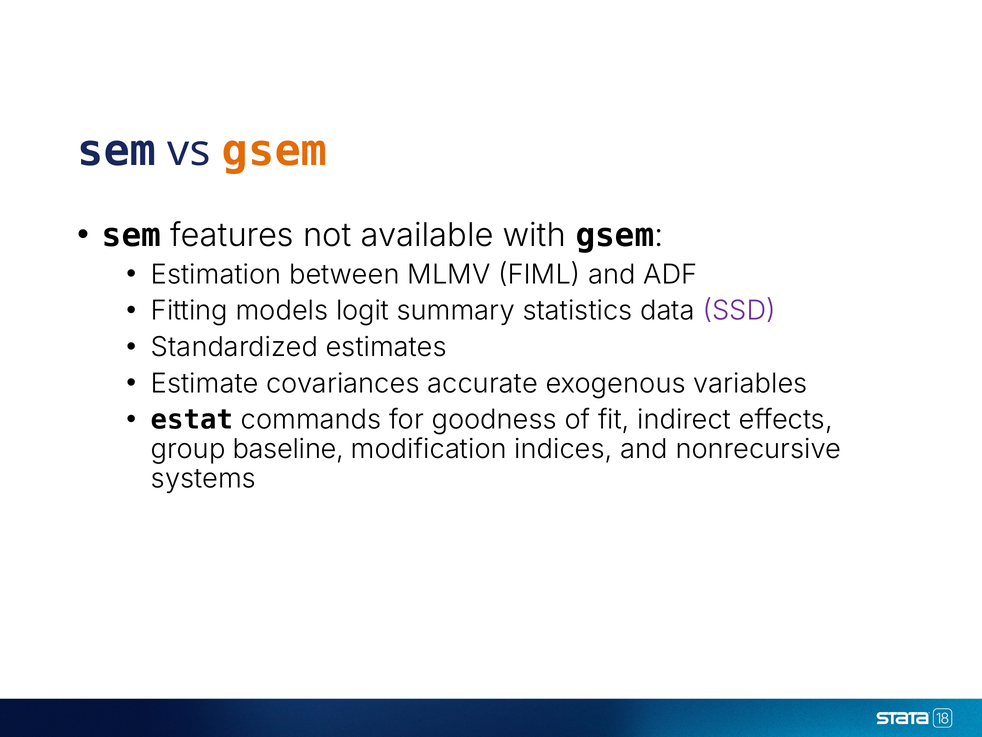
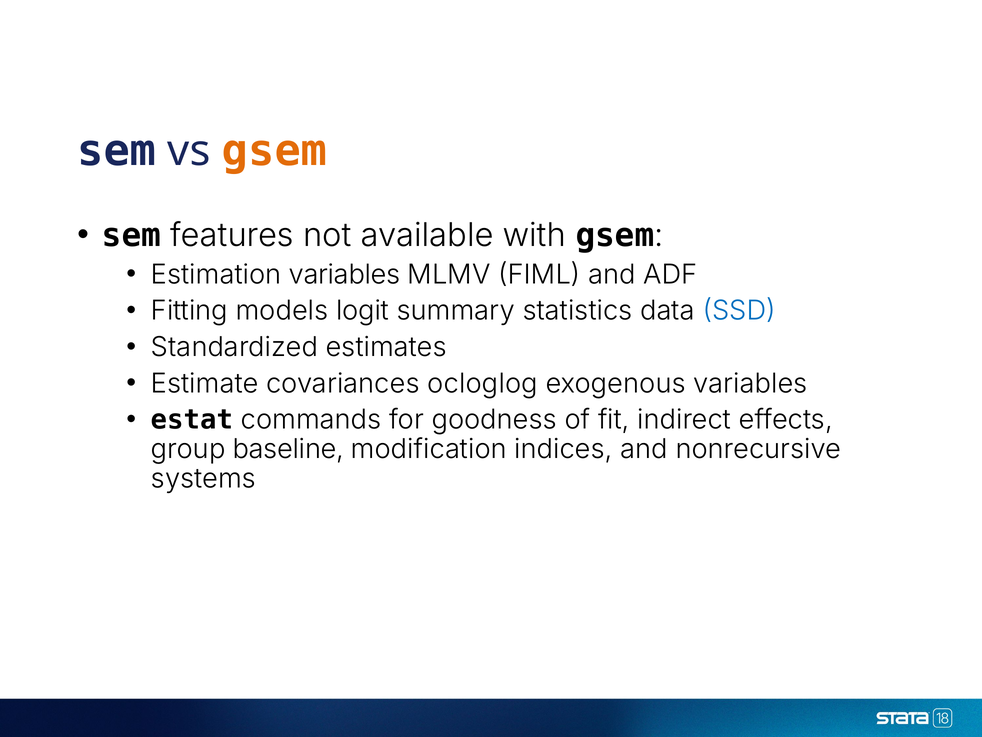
Estimation between: between -> variables
SSD colour: purple -> blue
accurate: accurate -> ocloglog
